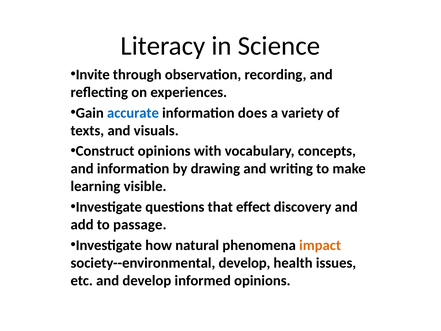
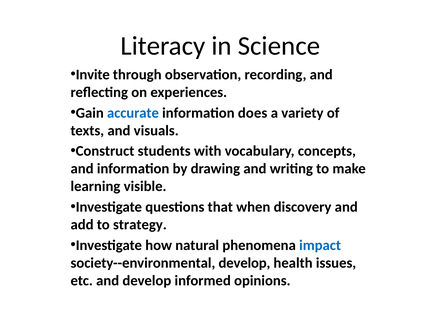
Construct opinions: opinions -> students
effect: effect -> when
passage: passage -> strategy
impact colour: orange -> blue
